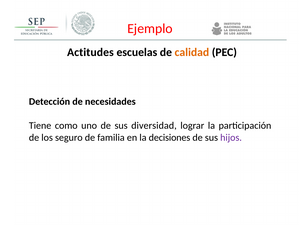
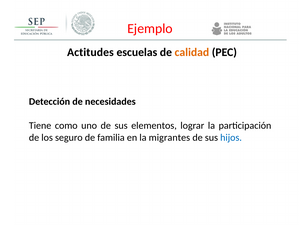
diversidad: diversidad -> elementos
decisiones: decisiones -> migrantes
hijos colour: purple -> blue
